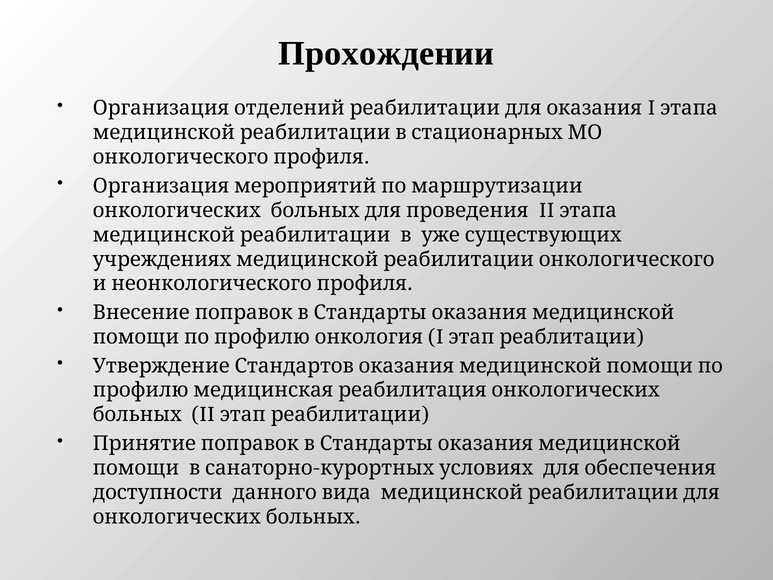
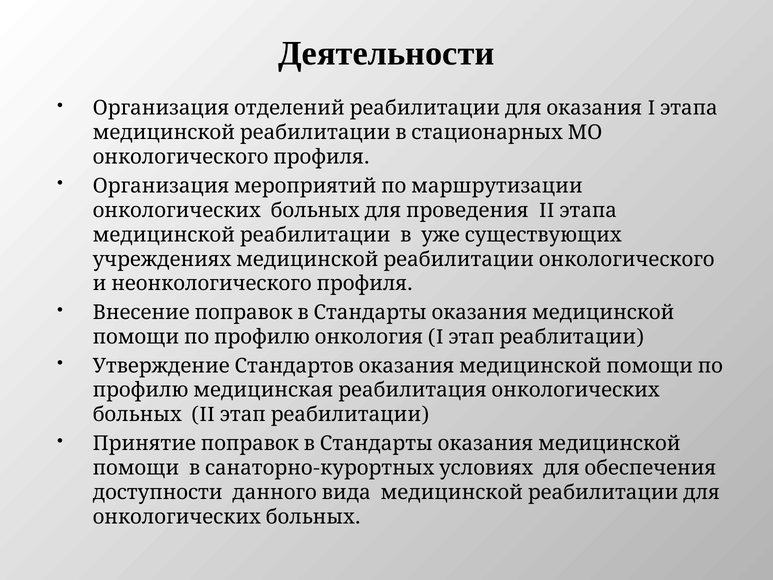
Прохождении: Прохождении -> Деятельности
